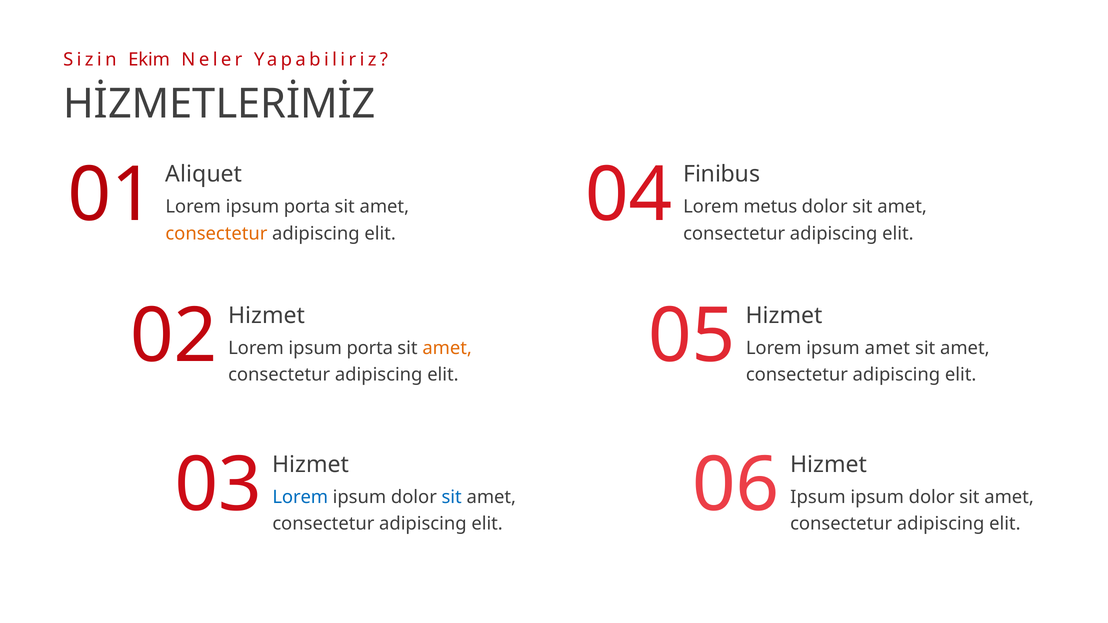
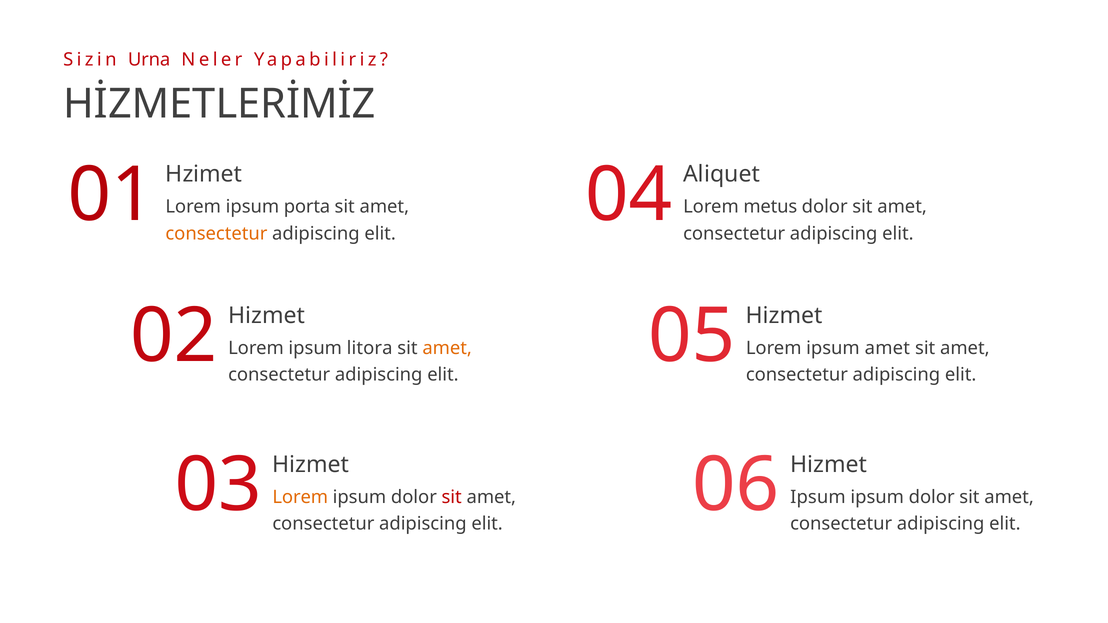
Ekim: Ekim -> Urna
Aliquet: Aliquet -> Hzimet
Finibus: Finibus -> Aliquet
porta at (370, 348): porta -> litora
Lorem at (300, 497) colour: blue -> orange
sit at (452, 497) colour: blue -> red
